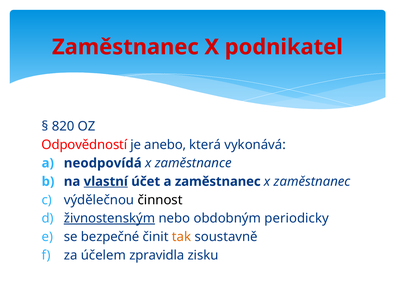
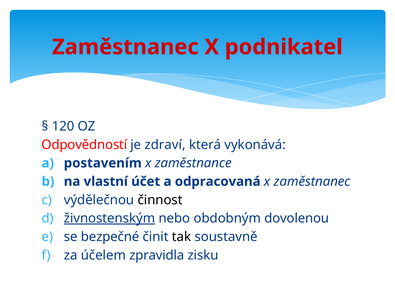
820: 820 -> 120
anebo: anebo -> zdraví
neodpovídá: neodpovídá -> postavením
vlastní underline: present -> none
a zaměstnanec: zaměstnanec -> odpracovaná
periodicky: periodicky -> dovolenou
tak colour: orange -> black
